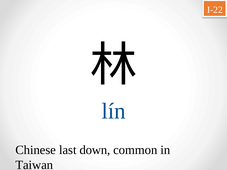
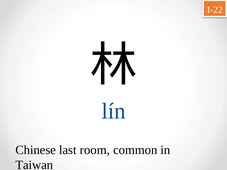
down: down -> room
